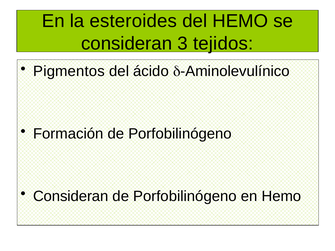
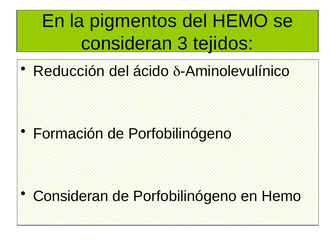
esteroides: esteroides -> pigmentos
Pigmentos: Pigmentos -> Reducción
